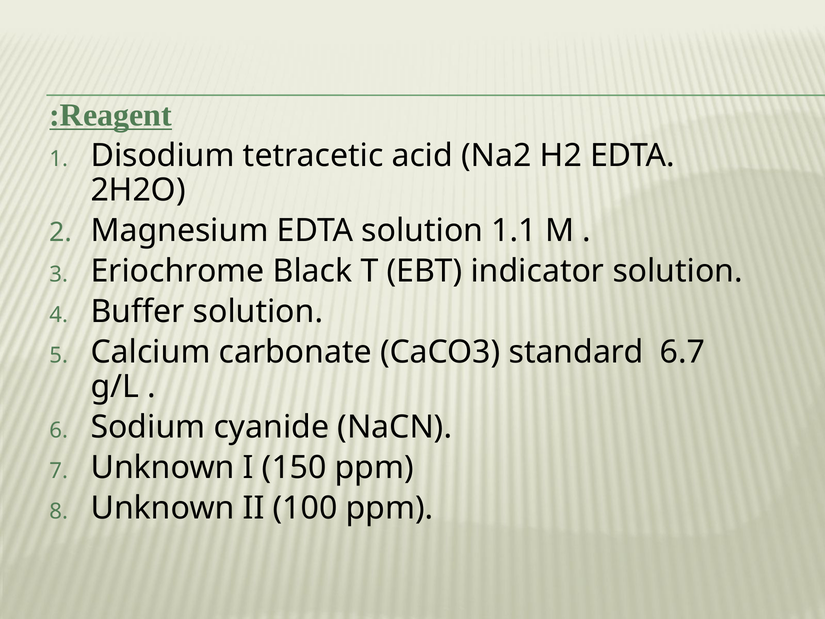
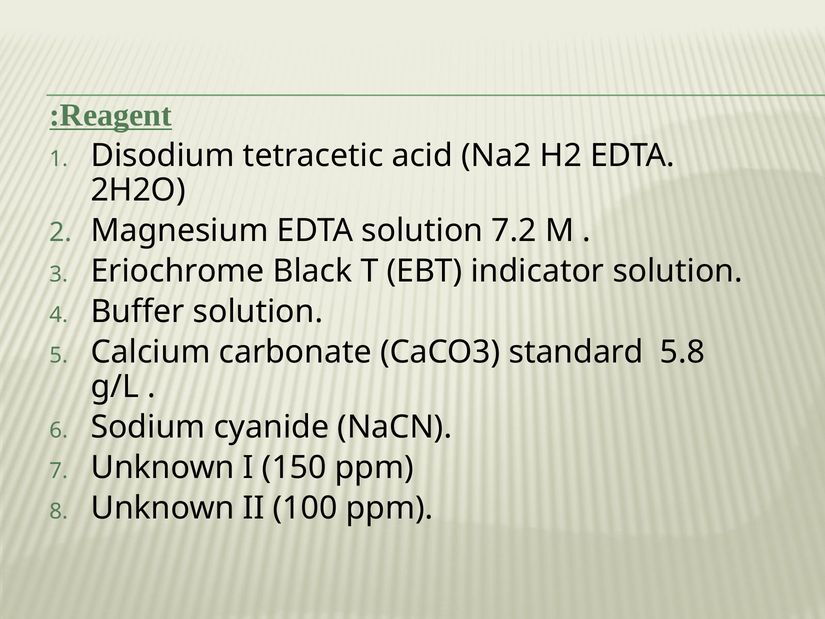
1.1: 1.1 -> 7.2
6.7: 6.7 -> 5.8
